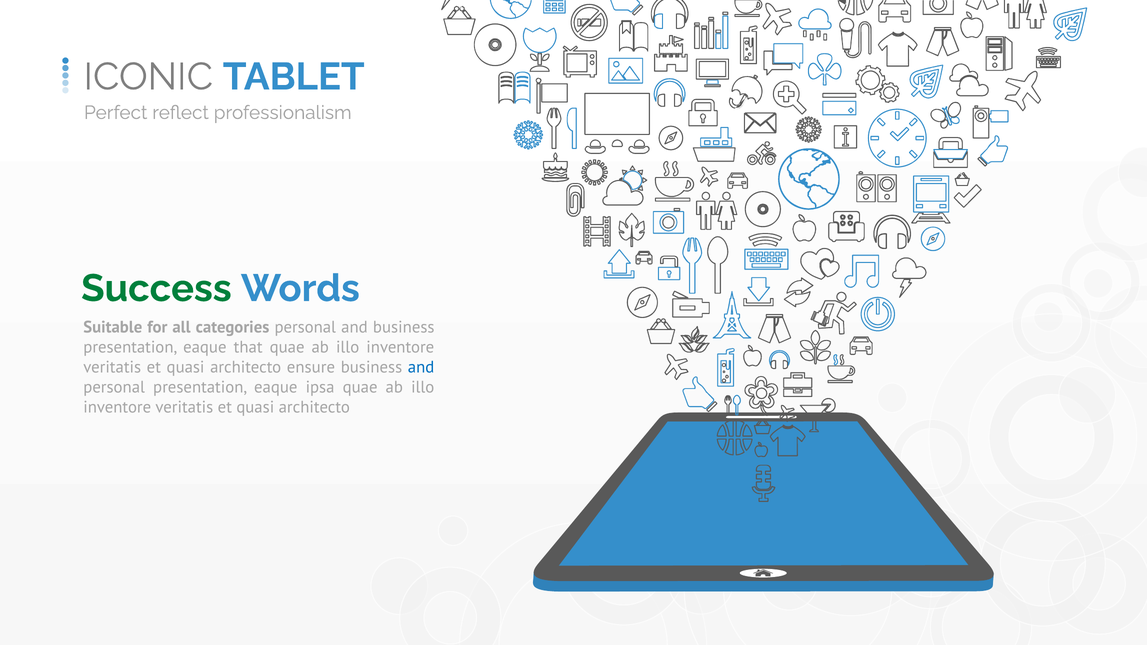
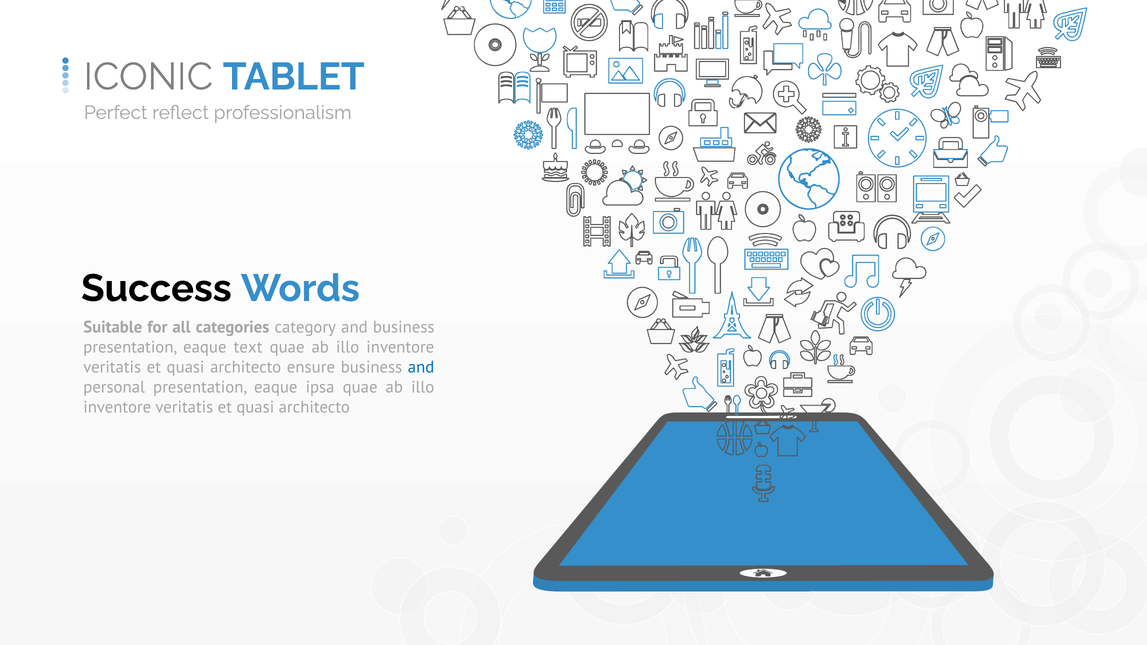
Success colour: green -> black
categories personal: personal -> category
that: that -> text
